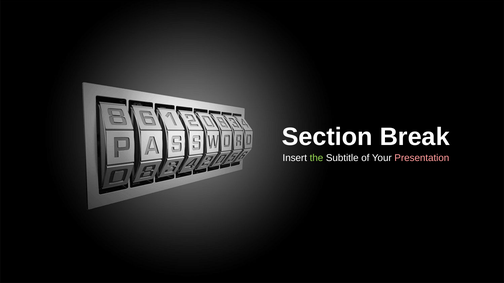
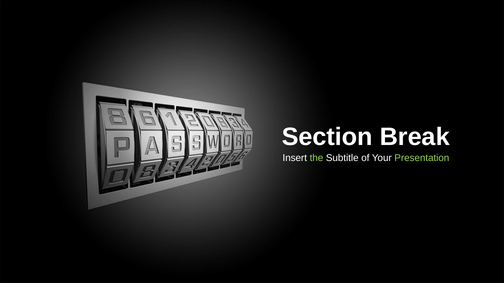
Presentation colour: pink -> light green
